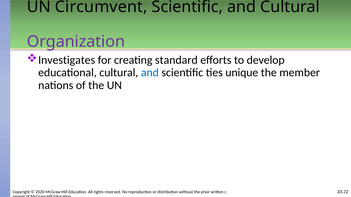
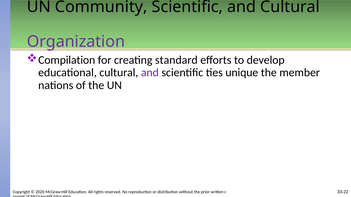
Circumvent: Circumvent -> Community
Investigates: Investigates -> Compilation
and at (150, 73) colour: blue -> purple
